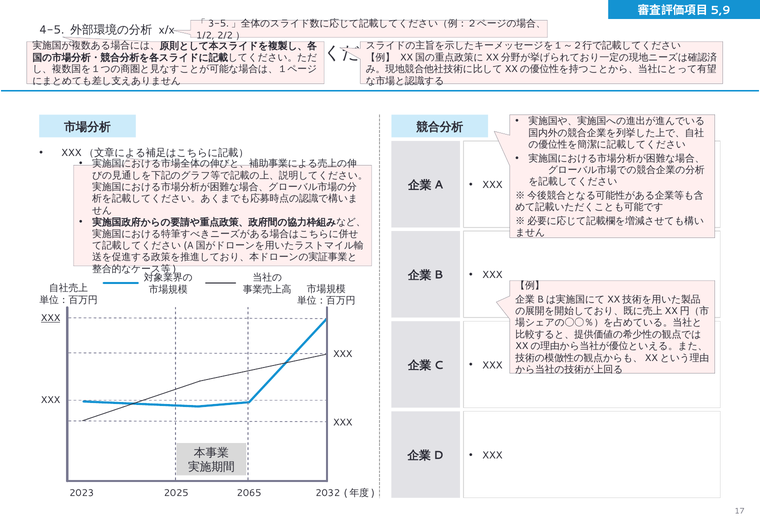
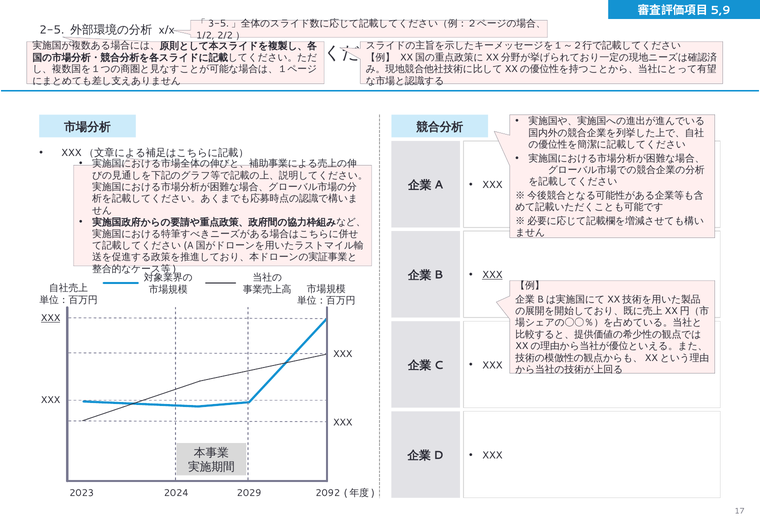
4-5: 4-5 -> 2-5
XXX at (492, 275) underline: none -> present
2025: 2025 -> 2024
2065: 2065 -> 2029
2032: 2032 -> 2092
